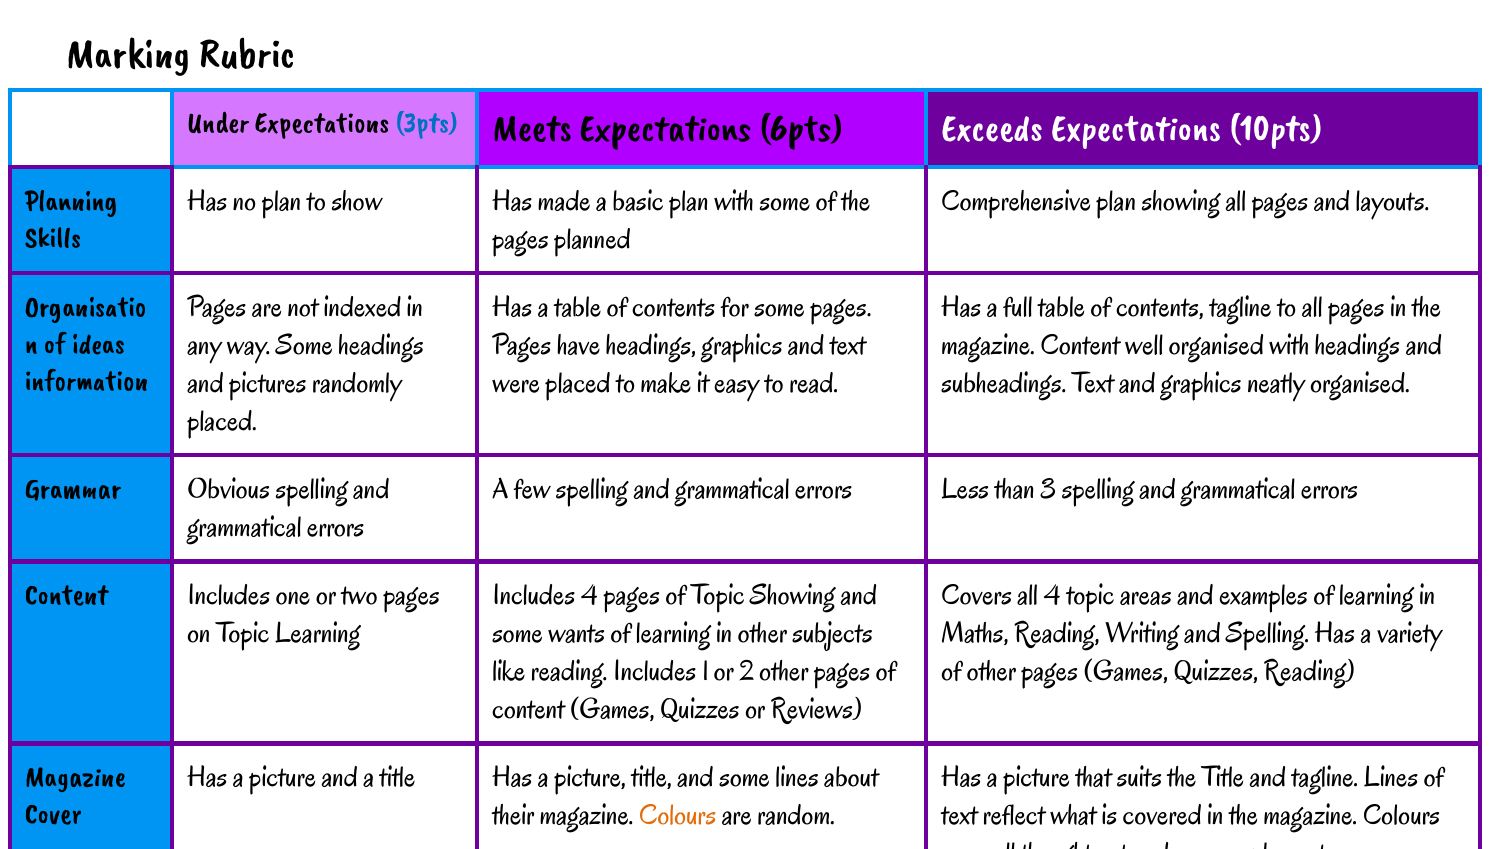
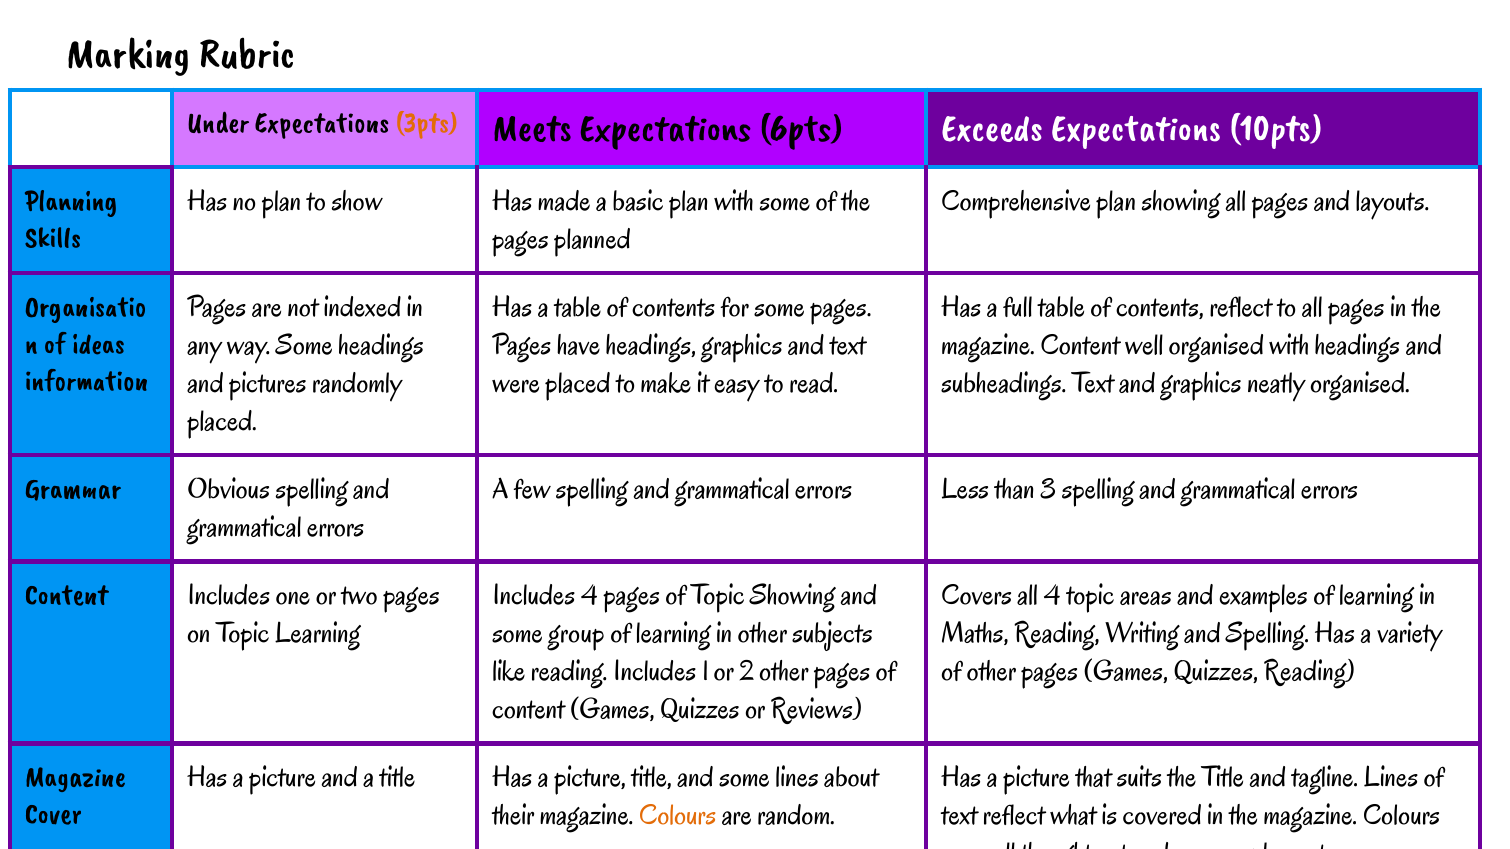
3pts colour: blue -> orange
contents tagline: tagline -> reflect
wants: wants -> group
